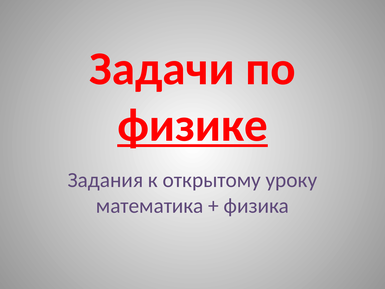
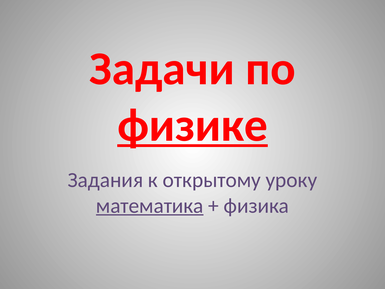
математика underline: none -> present
